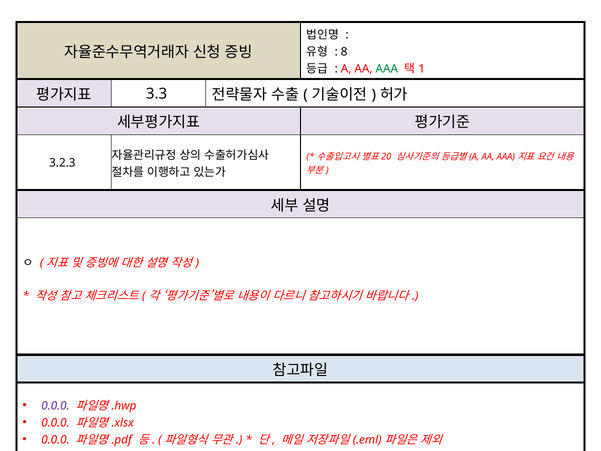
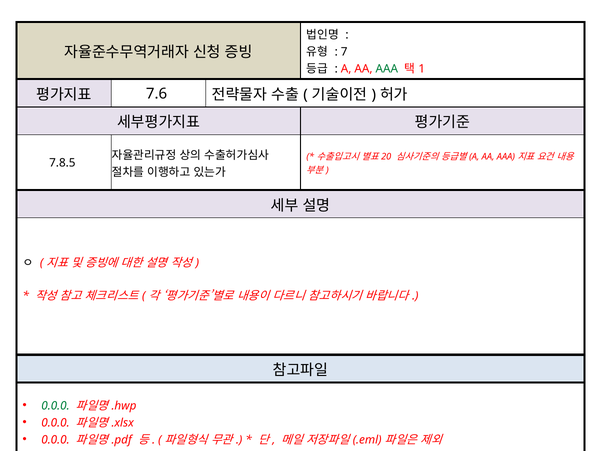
8: 8 -> 7
3.3: 3.3 -> 7.6
3.2.3: 3.2.3 -> 7.8.5
0.0.0 at (55, 406) colour: purple -> green
